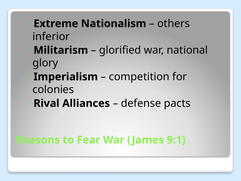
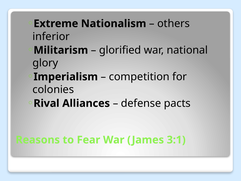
9:1: 9:1 -> 3:1
